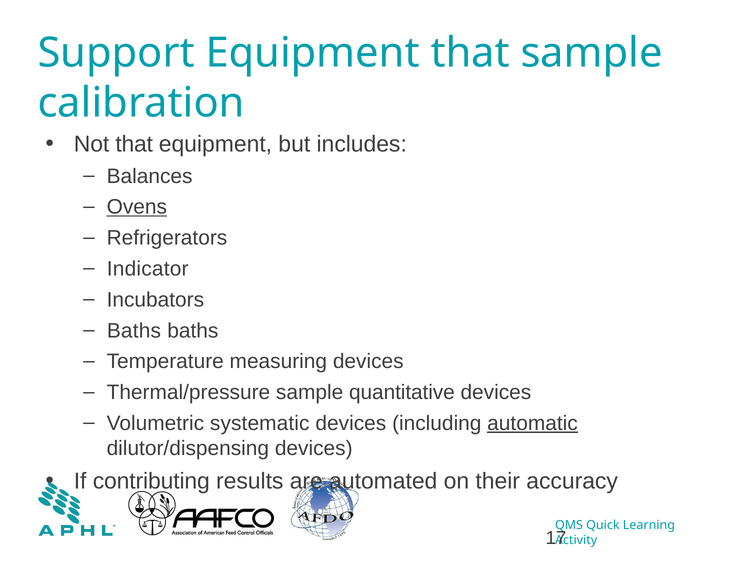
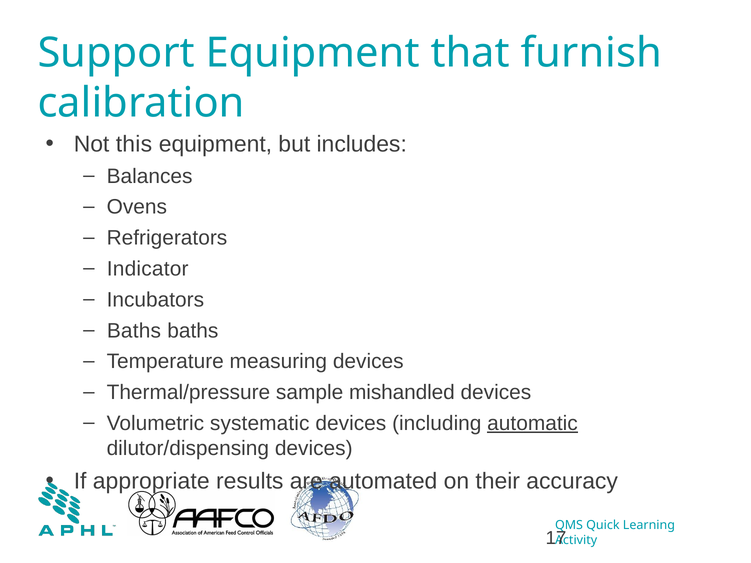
that sample: sample -> furnish
Not that: that -> this
Ovens underline: present -> none
quantitative: quantitative -> mishandled
contributing: contributing -> appropriate
